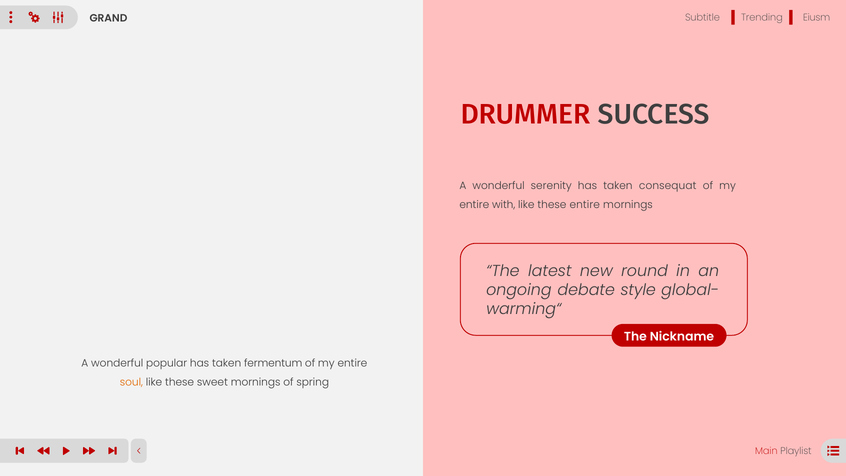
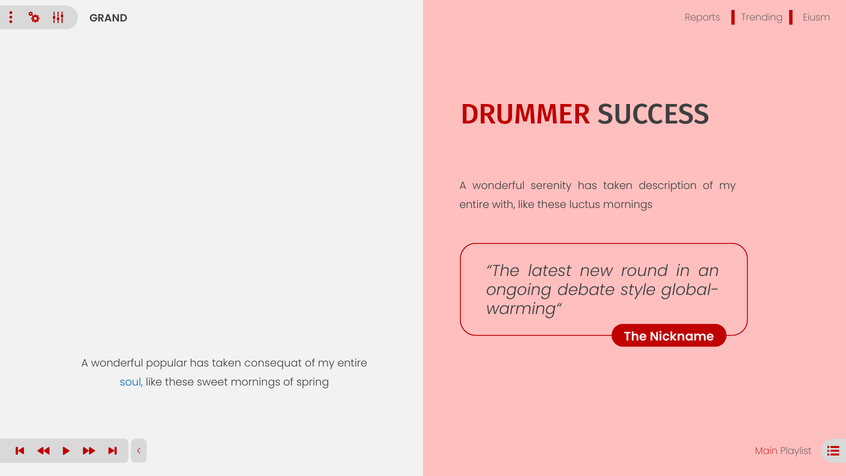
Subtitle: Subtitle -> Reports
consequat: consequat -> description
these entire: entire -> luctus
fermentum: fermentum -> consequat
soul colour: orange -> blue
